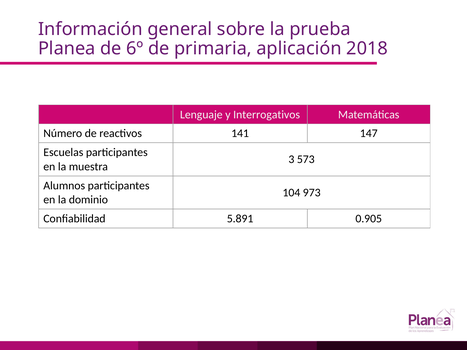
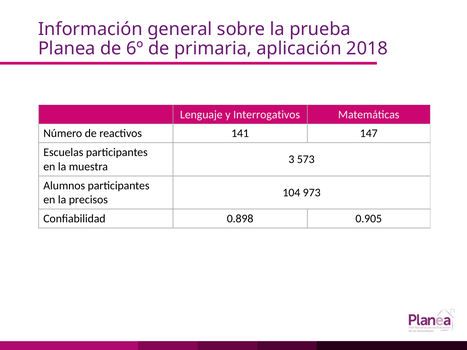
dominio: dominio -> precisos
5.891: 5.891 -> 0.898
